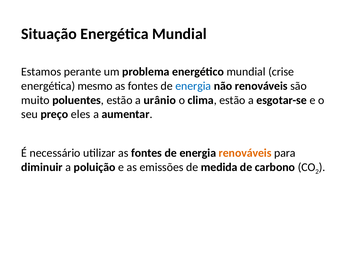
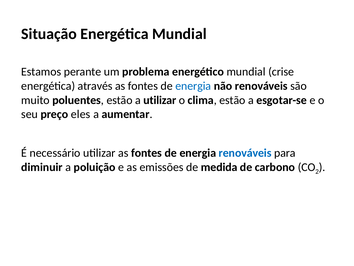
mesmo: mesmo -> através
a urânio: urânio -> utilizar
renováveis at (245, 153) colour: orange -> blue
